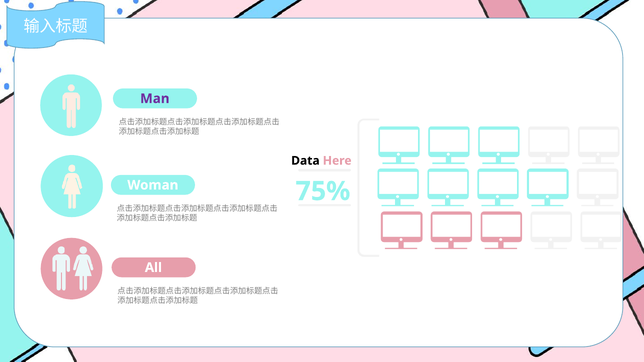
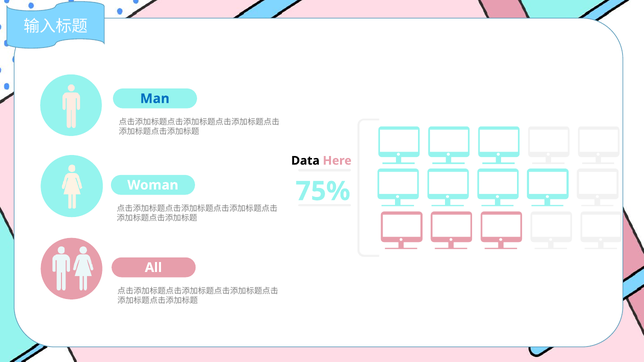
Man colour: purple -> blue
